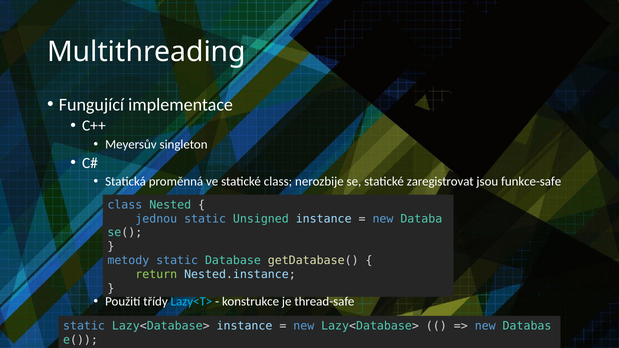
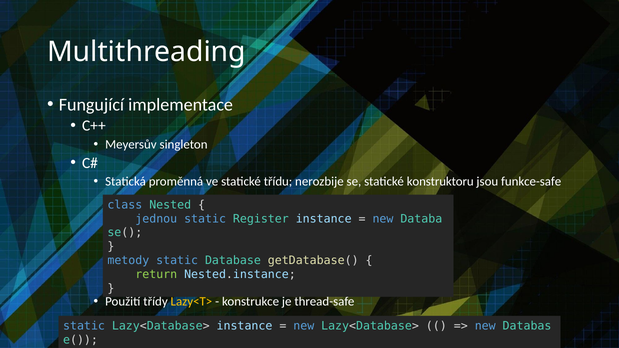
statické class: class -> třídu
zaregistrovat: zaregistrovat -> konstruktoru
Unsigned: Unsigned -> Register
Lazy<T> colour: light blue -> yellow
